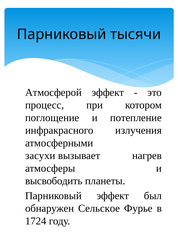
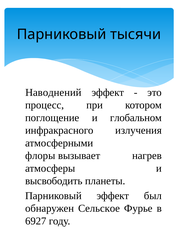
Атмосферой: Атмосферой -> Наводнений
потепление: потепление -> глобальном
засухи: засухи -> флоры
1724: 1724 -> 6927
